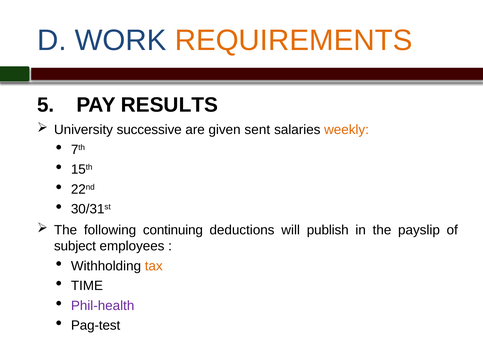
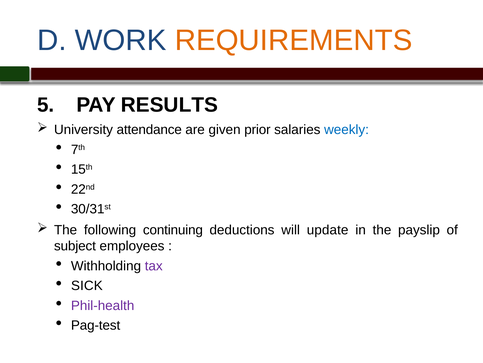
successive: successive -> attendance
sent: sent -> prior
weekly colour: orange -> blue
publish: publish -> update
tax colour: orange -> purple
TIME: TIME -> SICK
